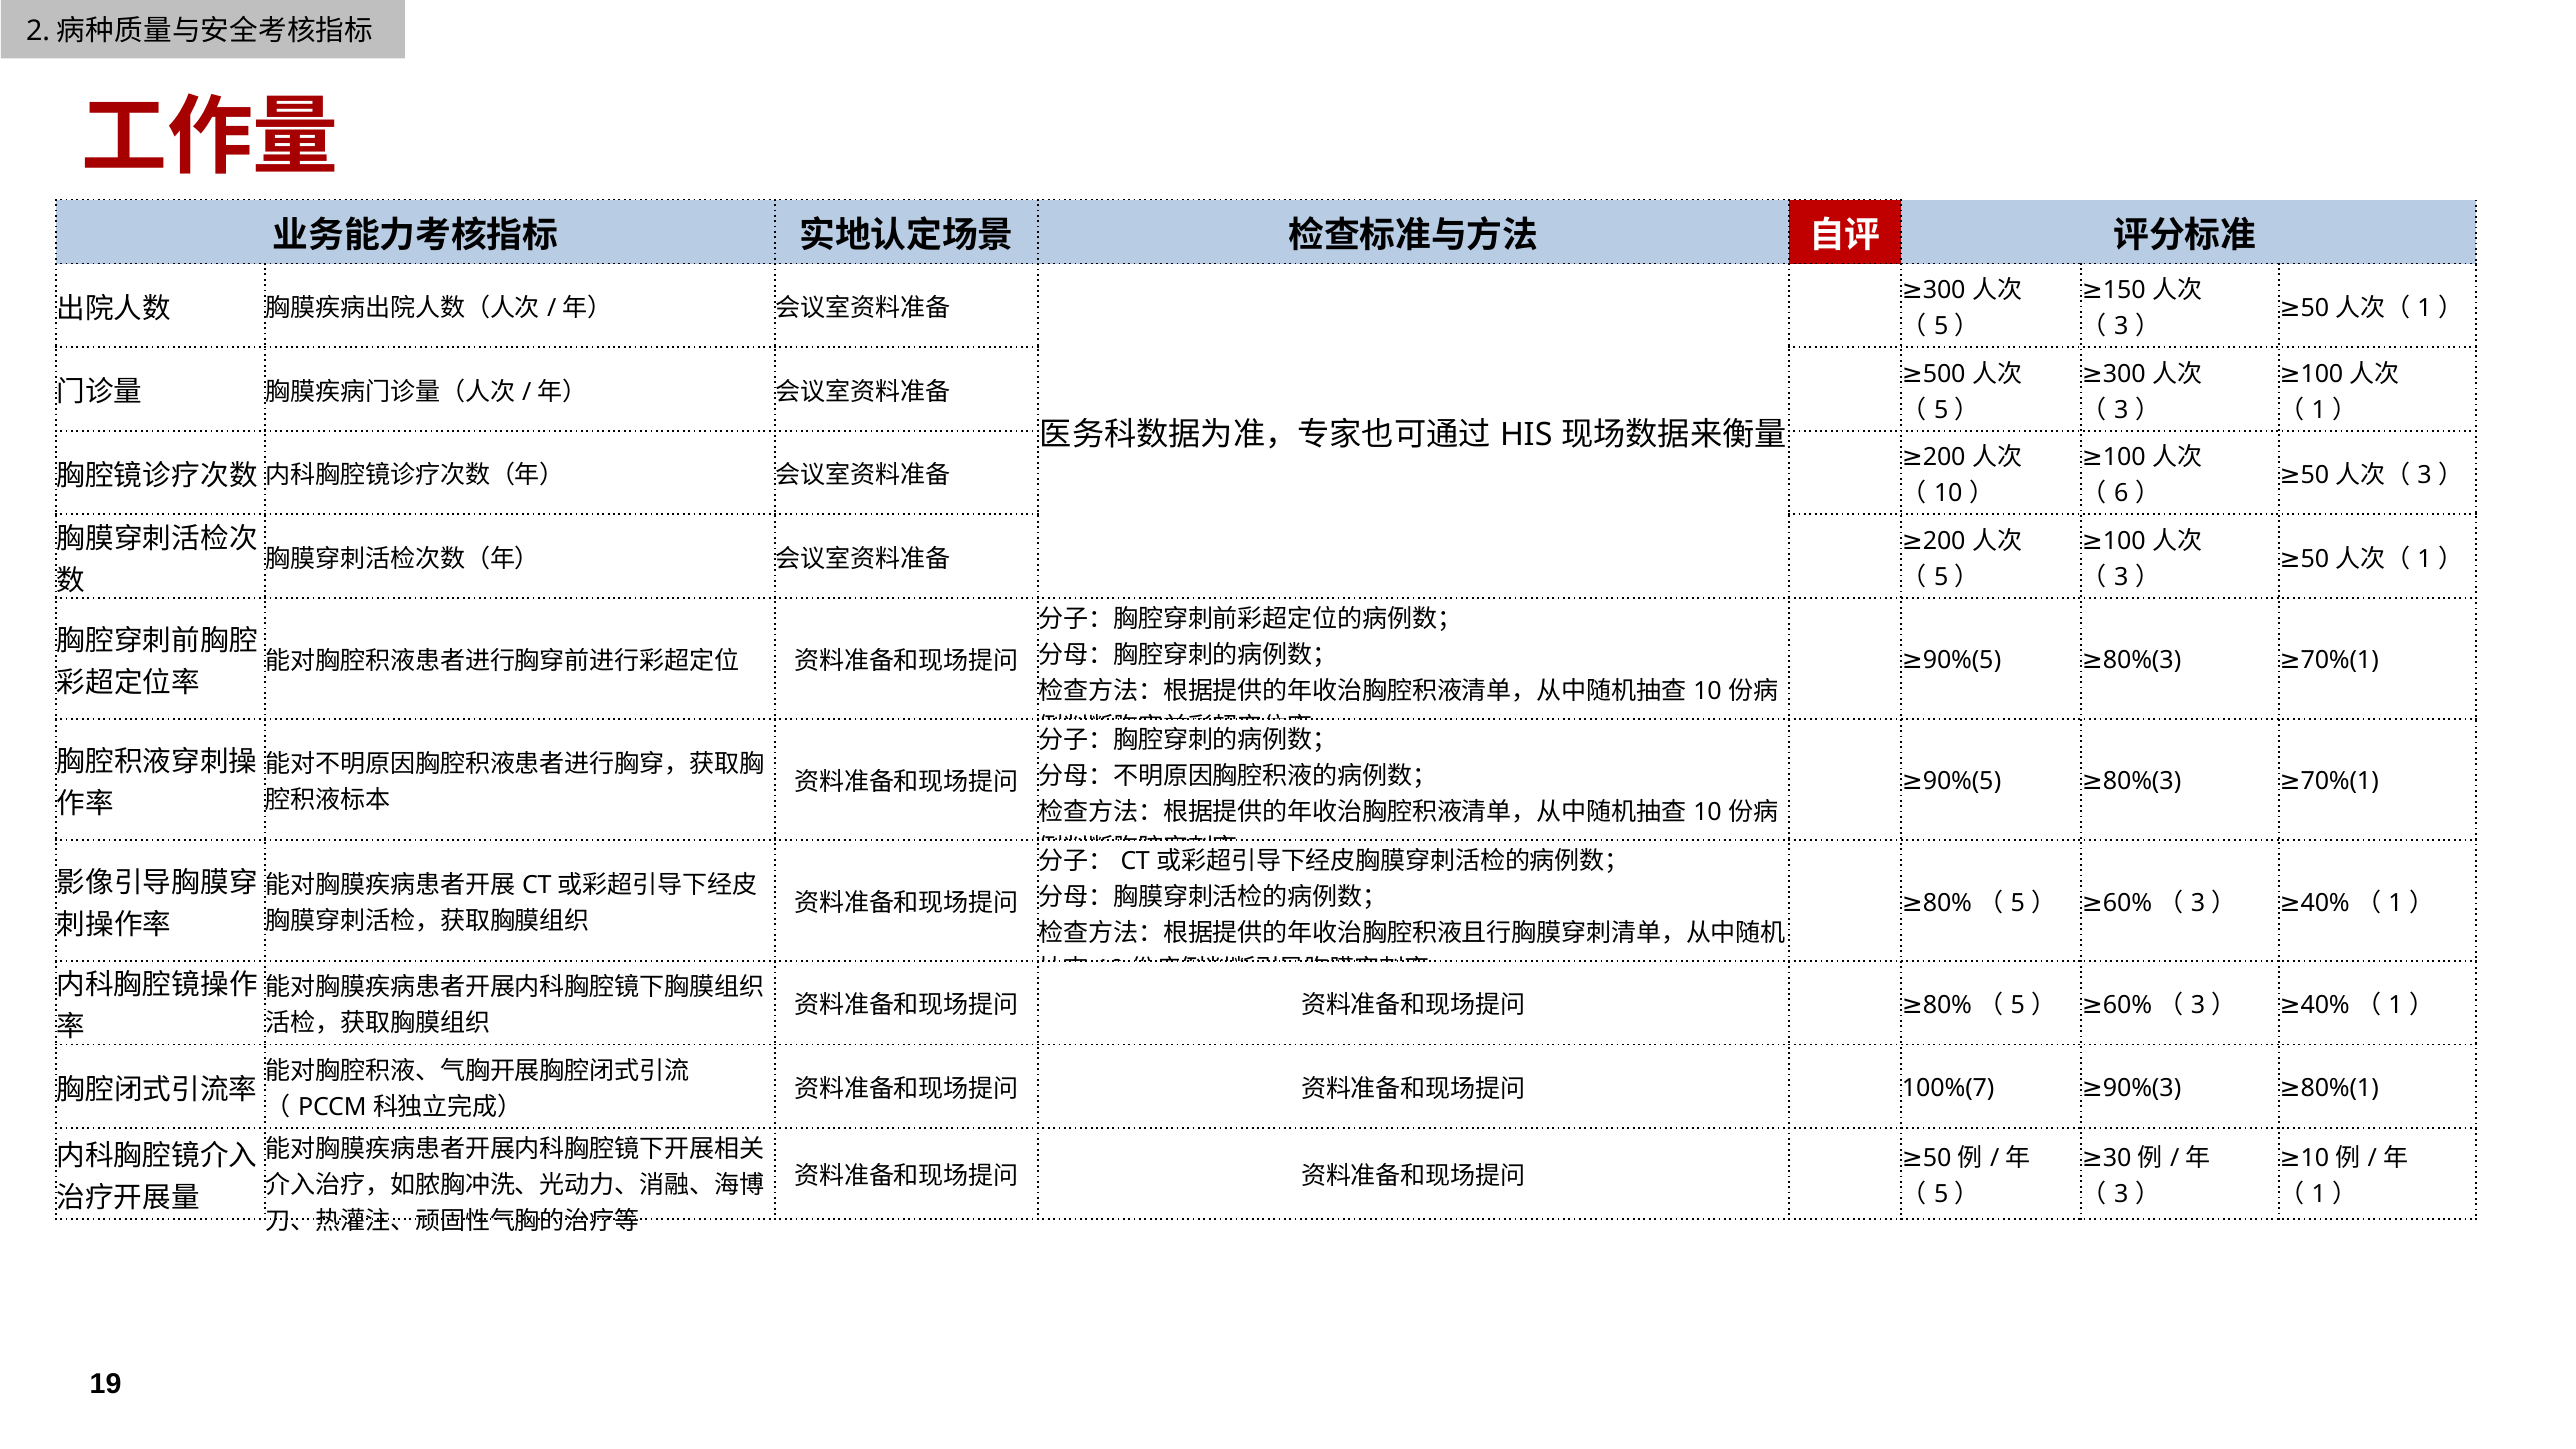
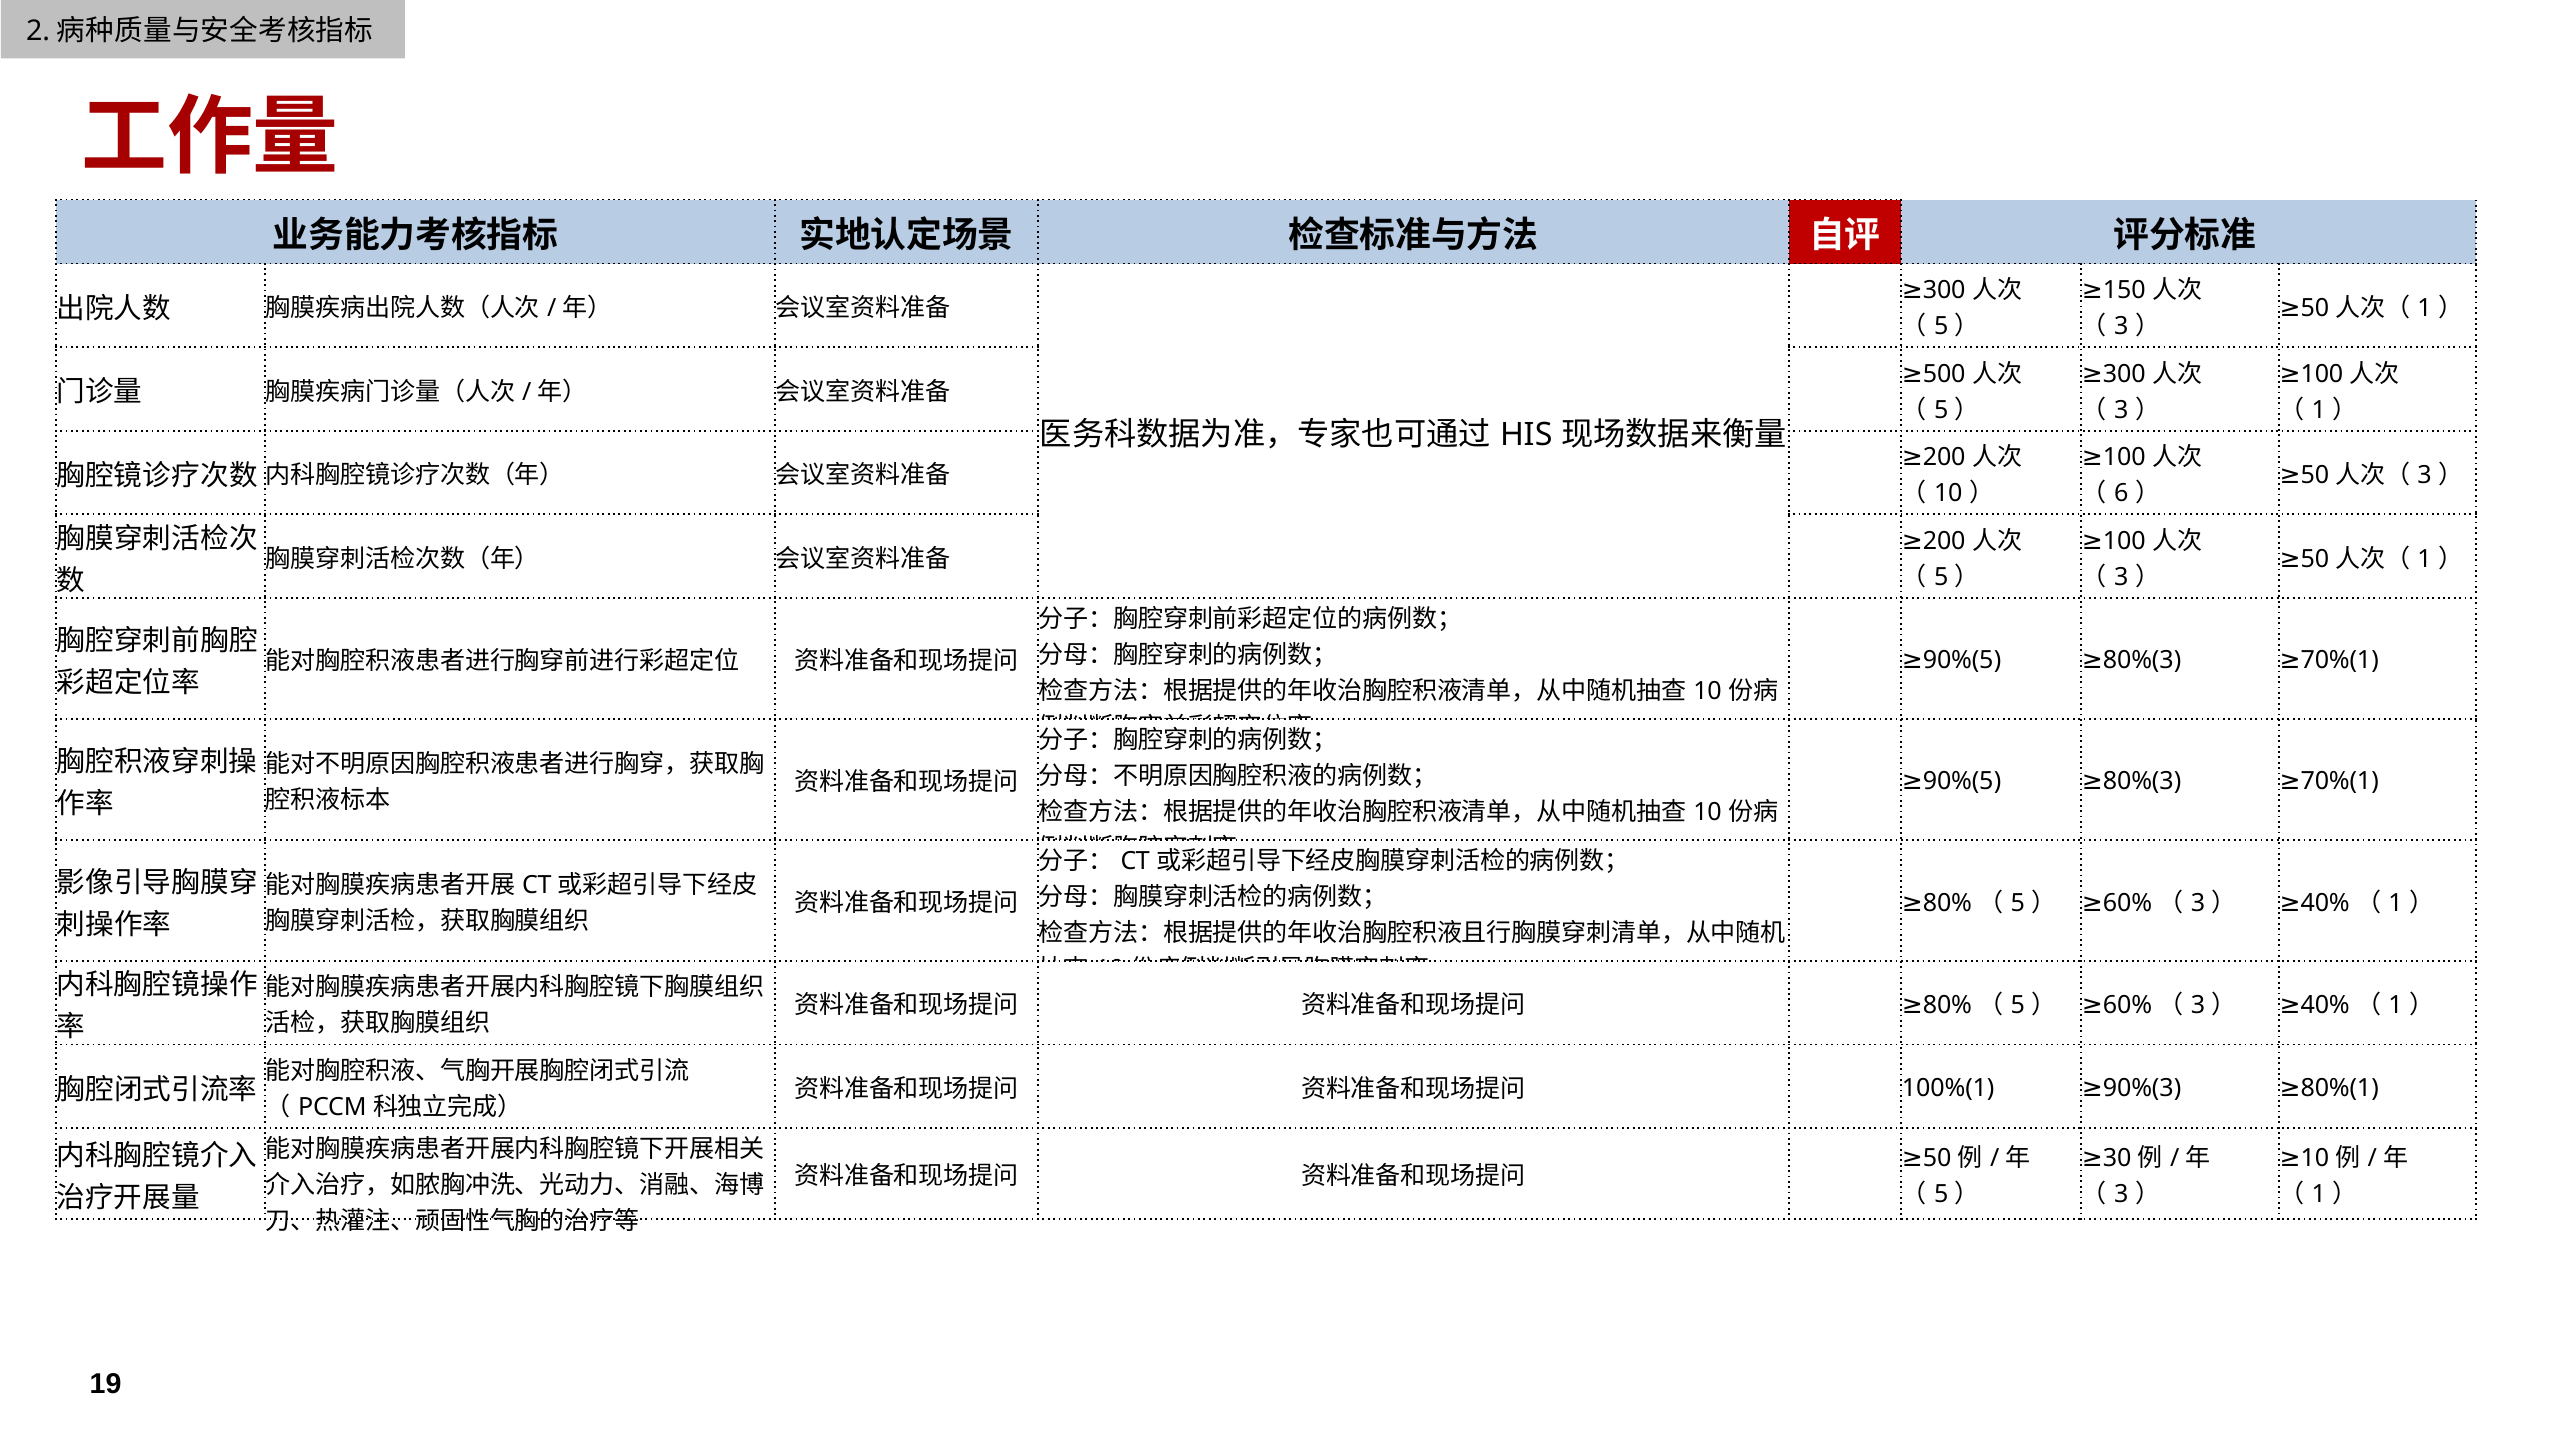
100%(7: 100%(7 -> 100%(1
